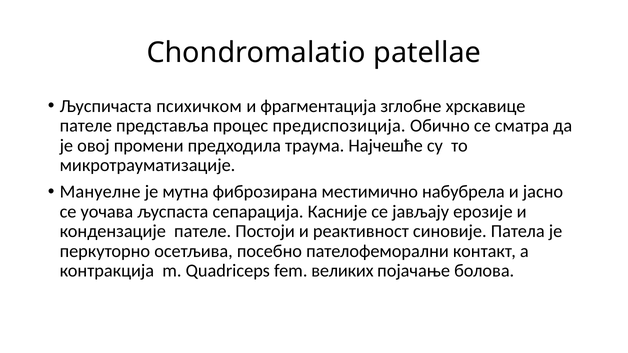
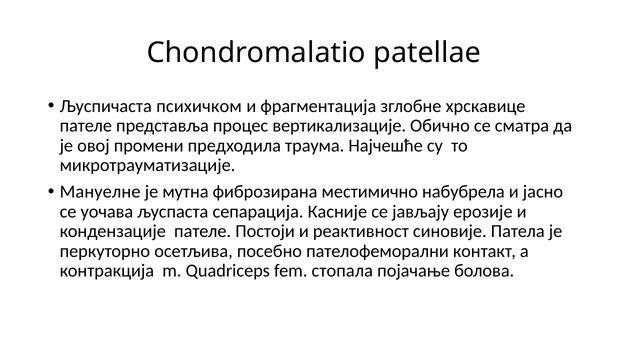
предиспозиција: предиспозиција -> вертикализације
великих: великих -> стопала
